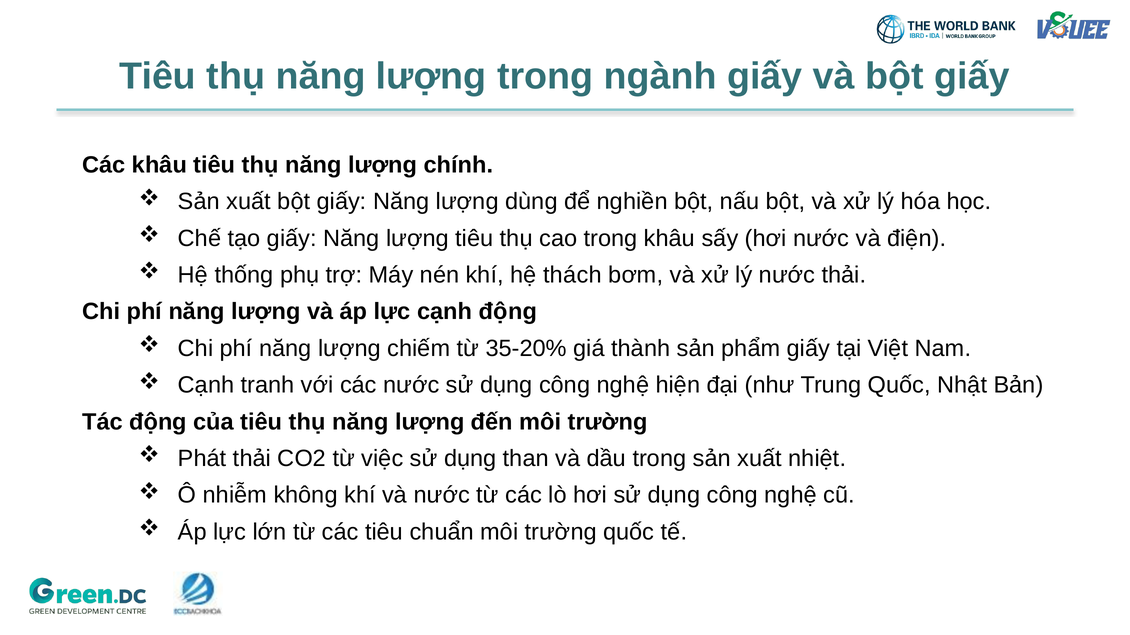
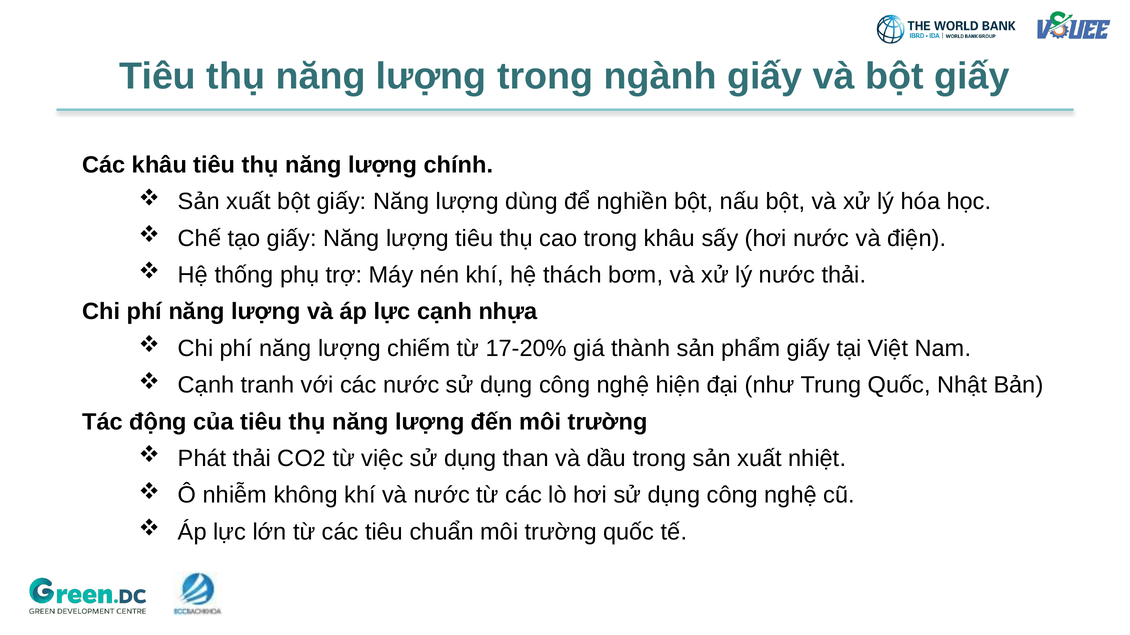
cạnh động: động -> nhựa
35-20%: 35-20% -> 17-20%
